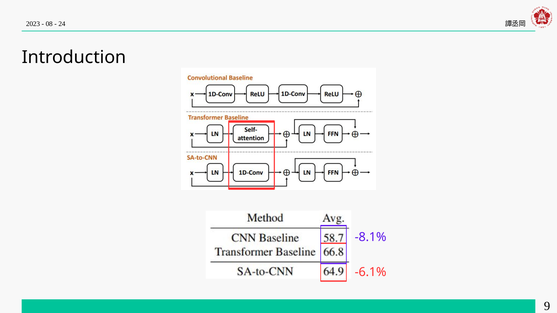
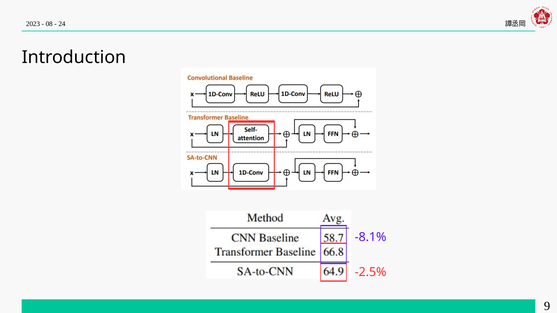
-6.1%: -6.1% -> -2.5%
